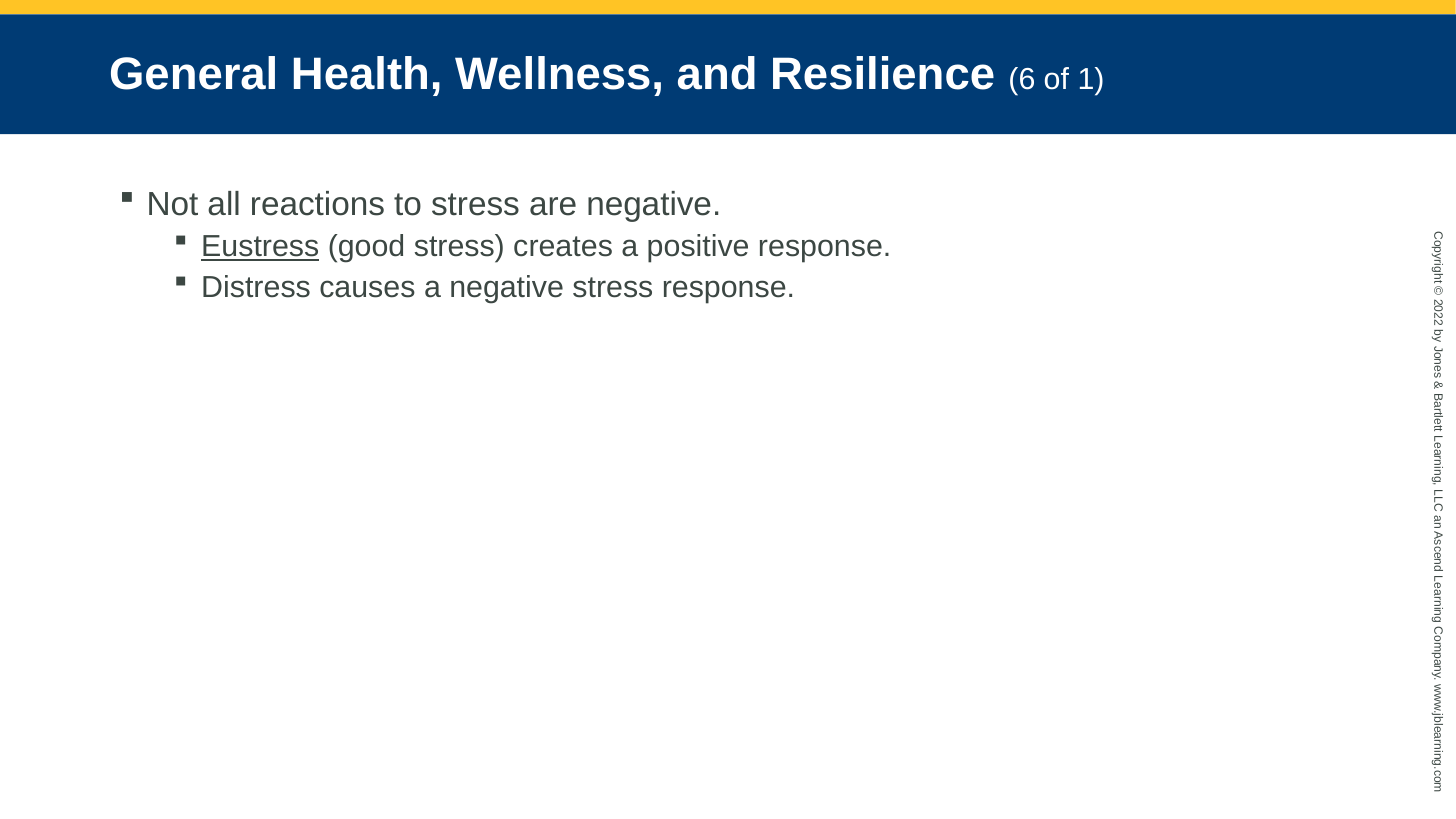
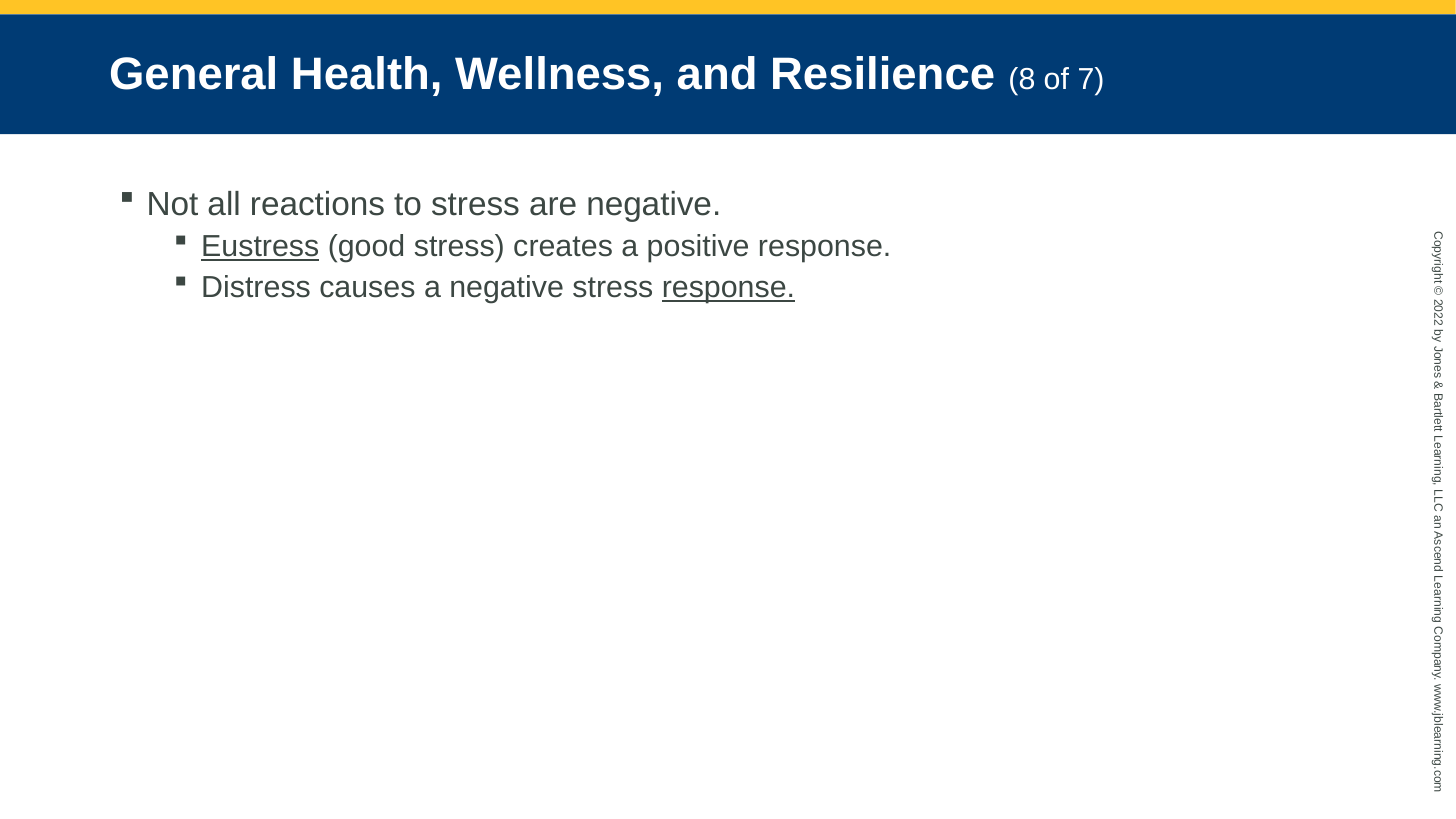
6: 6 -> 8
1: 1 -> 7
response at (728, 288) underline: none -> present
